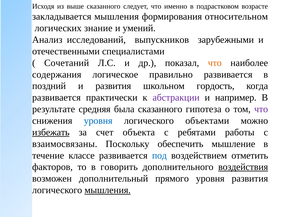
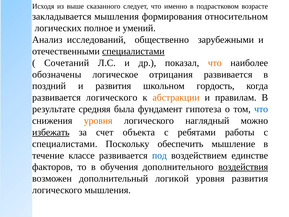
знание: знание -> полное
выпускников: выпускников -> общественно
специалистами at (133, 51) underline: none -> present
содержания: содержания -> обозначены
правильно: правильно -> отрицания
развивается практически: практически -> логического
абстракции colour: purple -> orange
например: например -> правилам
была сказанного: сказанного -> фундамент
что at (261, 109) colour: purple -> blue
уровня at (98, 121) colour: blue -> orange
объектами: объектами -> наглядный
взаимосвязаны at (65, 144): взаимосвязаны -> специалистами
отметить: отметить -> единстве
говорить: говорить -> обучения
прямого: прямого -> логикой
мышления at (108, 190) underline: present -> none
